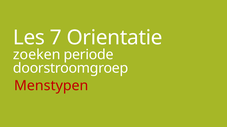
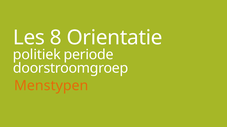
7: 7 -> 8
zoeken: zoeken -> politiek
Menstypen colour: red -> orange
